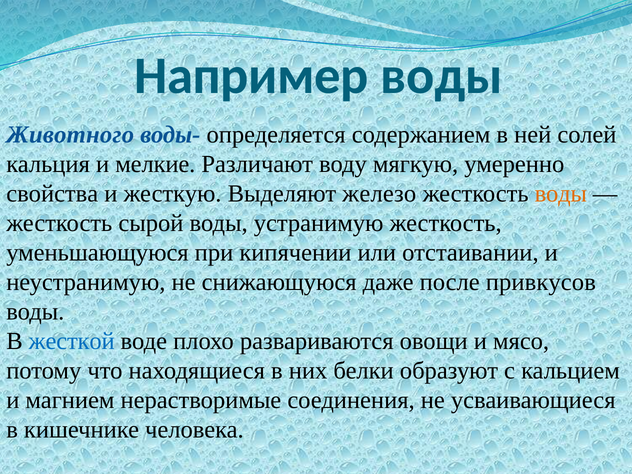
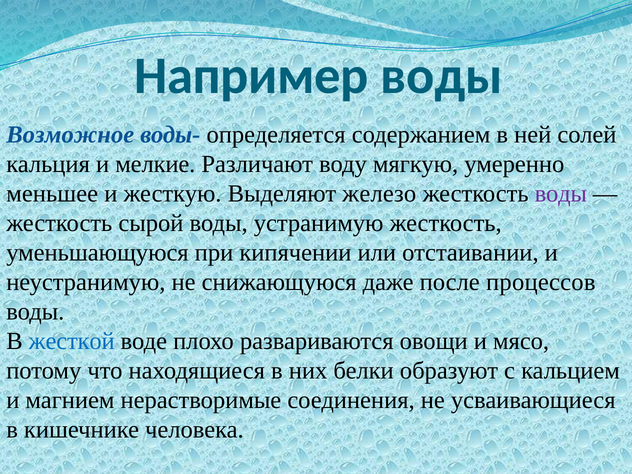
Животного: Животного -> Возможное
свойства: свойства -> меньшее
воды at (561, 194) colour: orange -> purple
привкусов: привкусов -> процессов
